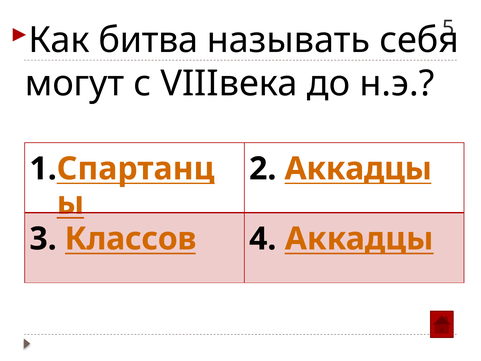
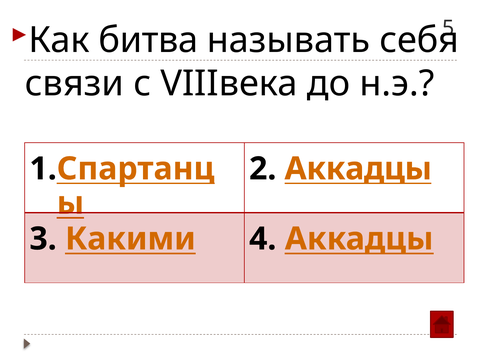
могут: могут -> связи
Классов: Классов -> Какими
